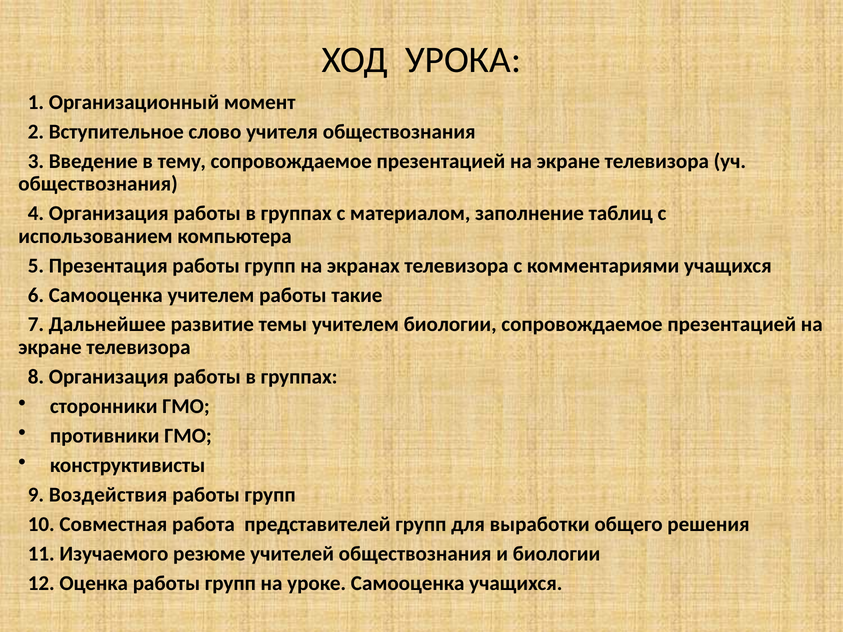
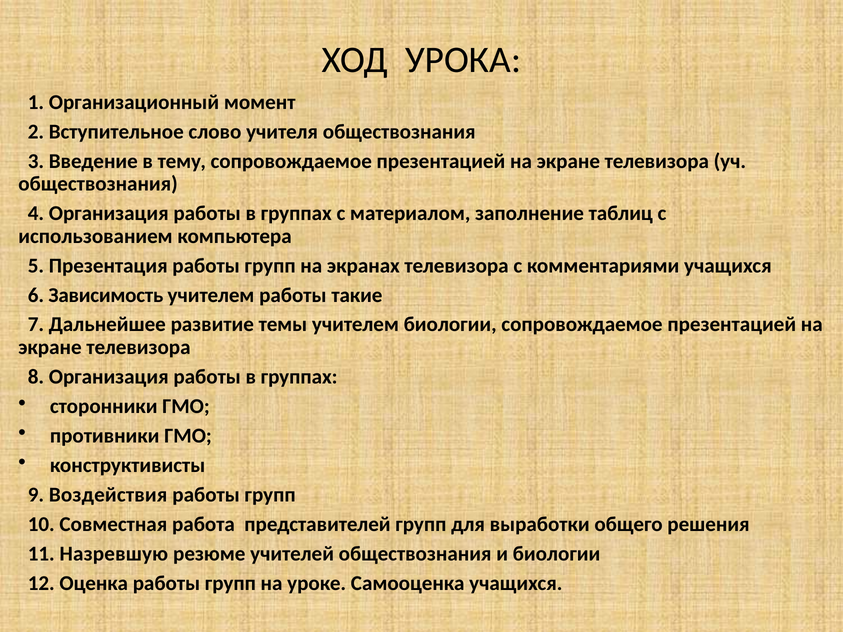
6 Самооценка: Самооценка -> Зависимость
Изучаемого: Изучаемого -> Назревшую
